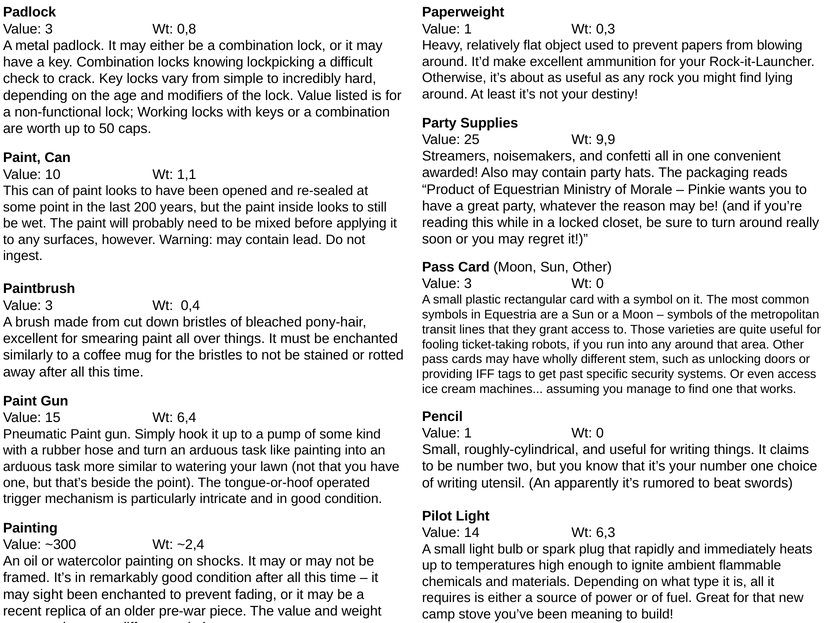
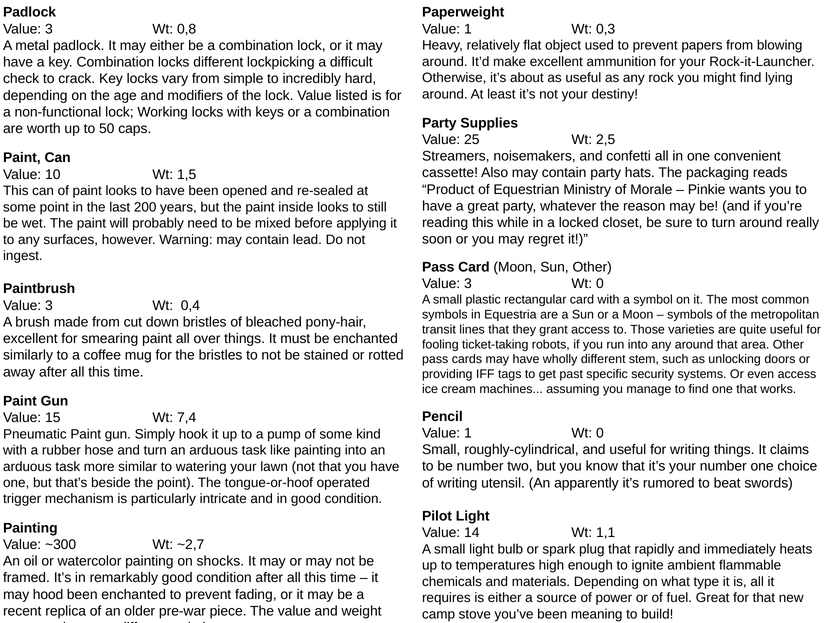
locks knowing: knowing -> different
9,9: 9,9 -> 2,5
awarded: awarded -> cassette
1,1: 1,1 -> 1,5
6,4: 6,4 -> 7,4
6,3: 6,3 -> 1,1
~2,4: ~2,4 -> ~2,7
sight: sight -> hood
